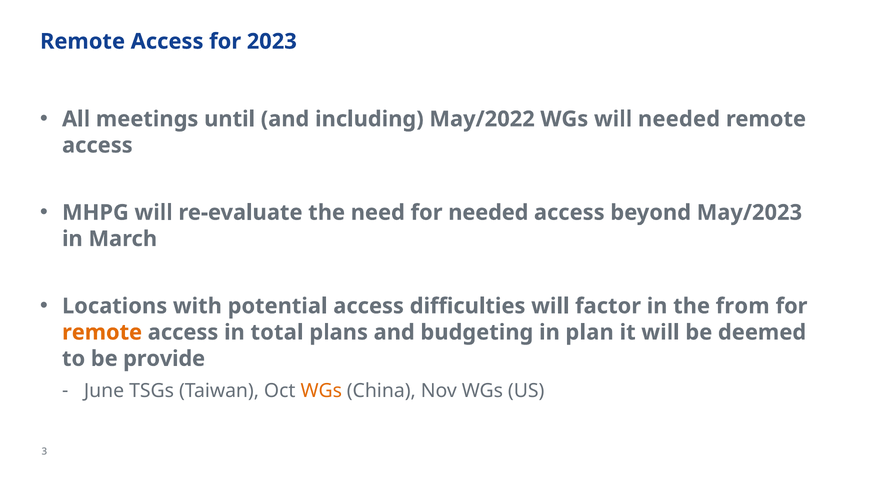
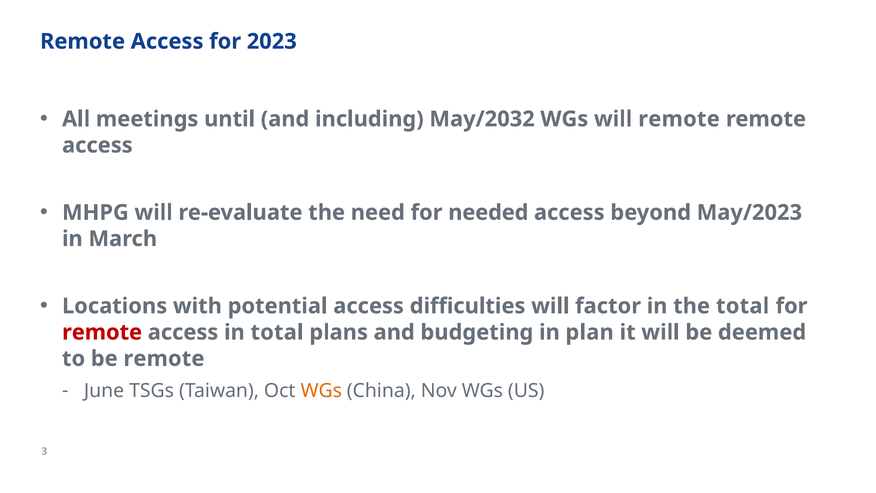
May/2022: May/2022 -> May/2032
will needed: needed -> remote
the from: from -> total
remote at (102, 332) colour: orange -> red
be provide: provide -> remote
